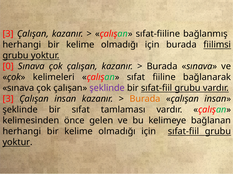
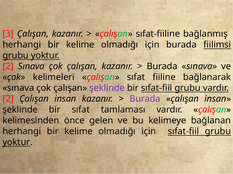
0 at (8, 67): 0 -> 2
3 at (8, 99): 3 -> 2
Burada at (145, 99) colour: orange -> purple
